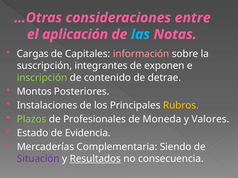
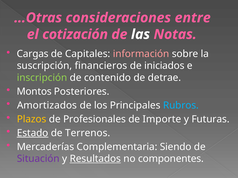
aplicación: aplicación -> cotización
las colour: light blue -> white
integrantes: integrantes -> financieros
exponen: exponen -> iniciados
Instalaciones: Instalaciones -> Amortizados
Rubros colour: yellow -> light blue
Plazos colour: light green -> yellow
Moneda: Moneda -> Importe
Valores: Valores -> Futuras
Estado underline: none -> present
Evidencia: Evidencia -> Terrenos
consecuencia: consecuencia -> componentes
